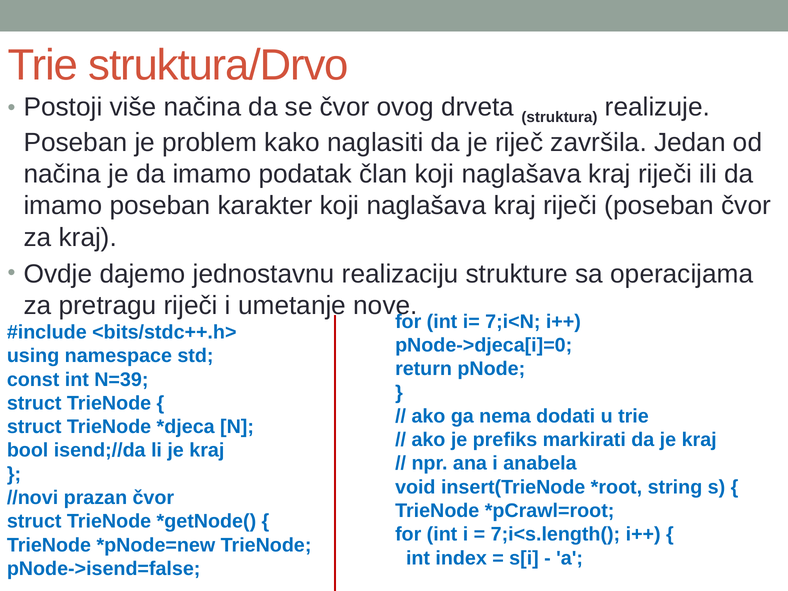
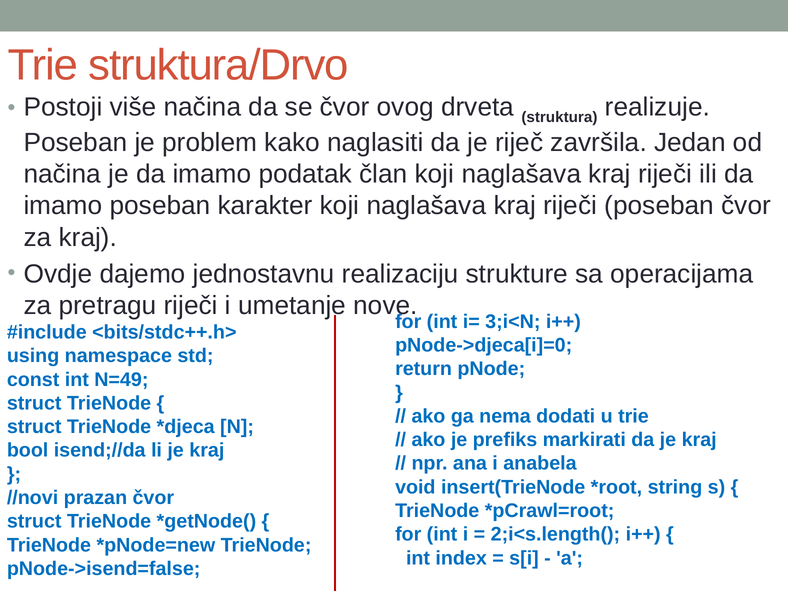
7;i<N: 7;i<N -> 3;i<N
N=39: N=39 -> N=49
7;i<s.length(: 7;i<s.length( -> 2;i<s.length(
